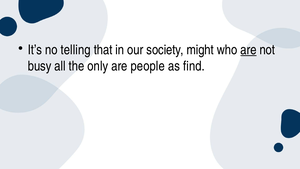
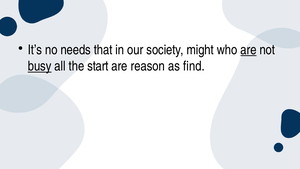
telling: telling -> needs
busy underline: none -> present
only: only -> start
people: people -> reason
